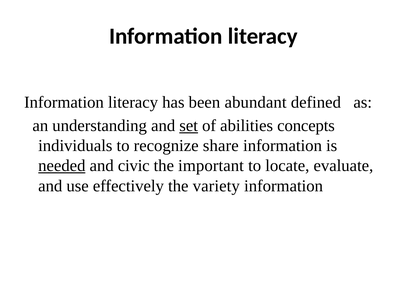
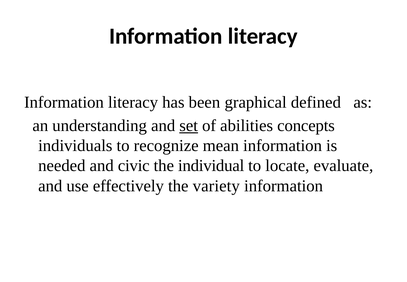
abundant: abundant -> graphical
share: share -> mean
needed underline: present -> none
important: important -> individual
